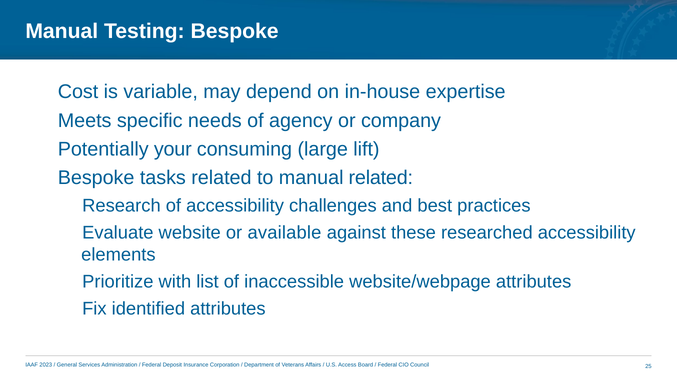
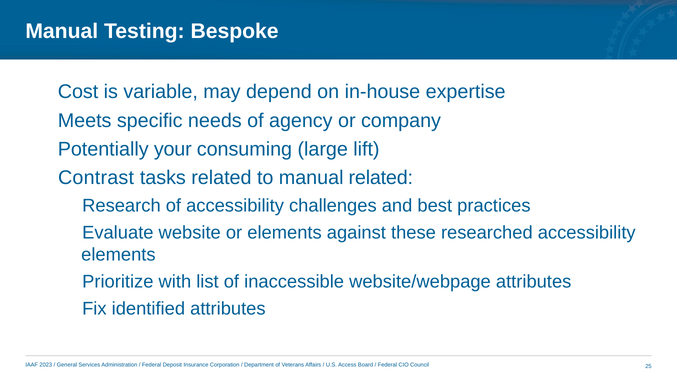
Bespoke at (96, 178): Bespoke -> Contrast
or available: available -> elements
